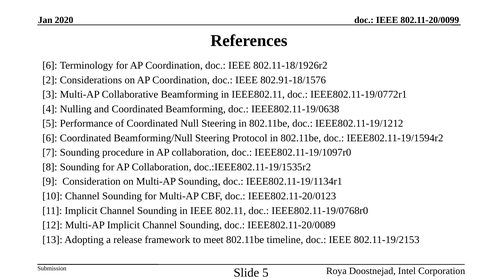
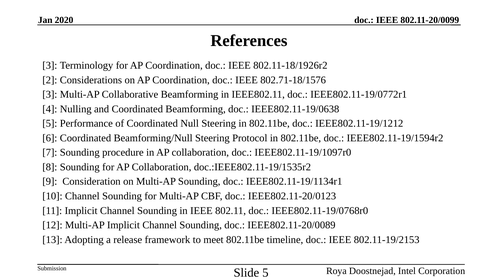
6 at (50, 65): 6 -> 3
802.91-18/1576: 802.91-18/1576 -> 802.71-18/1576
